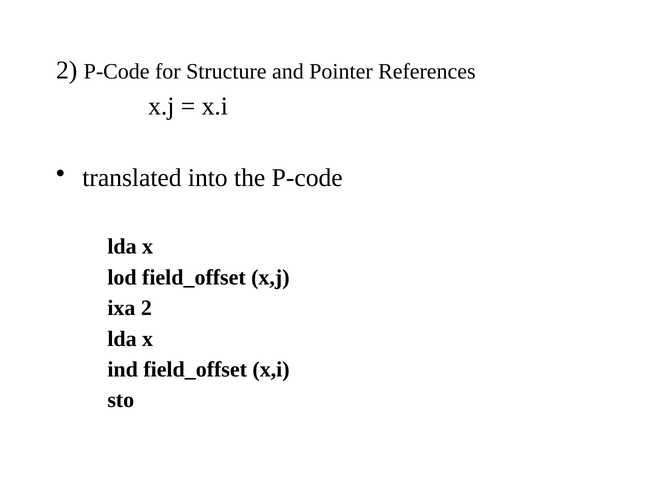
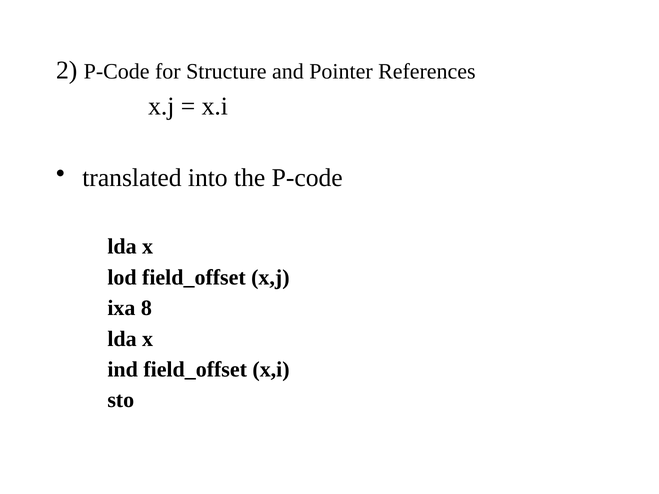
ixa 2: 2 -> 8
